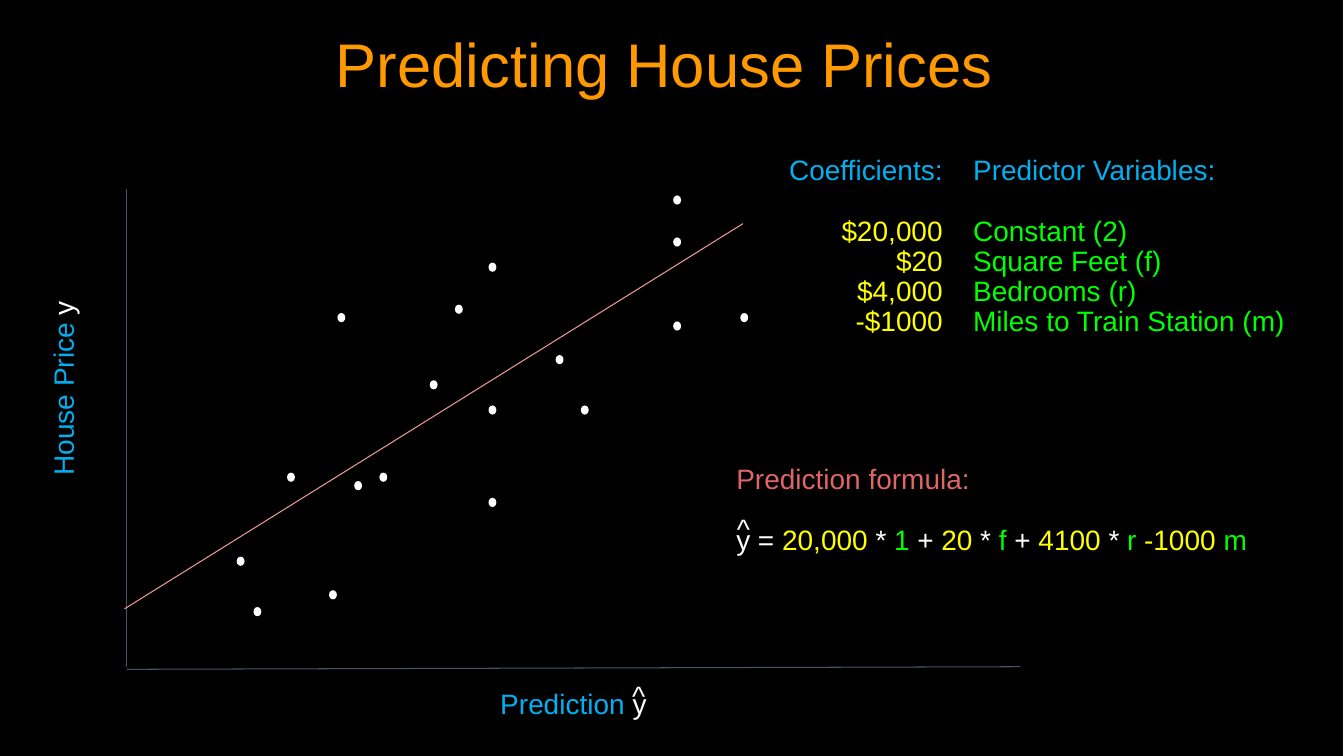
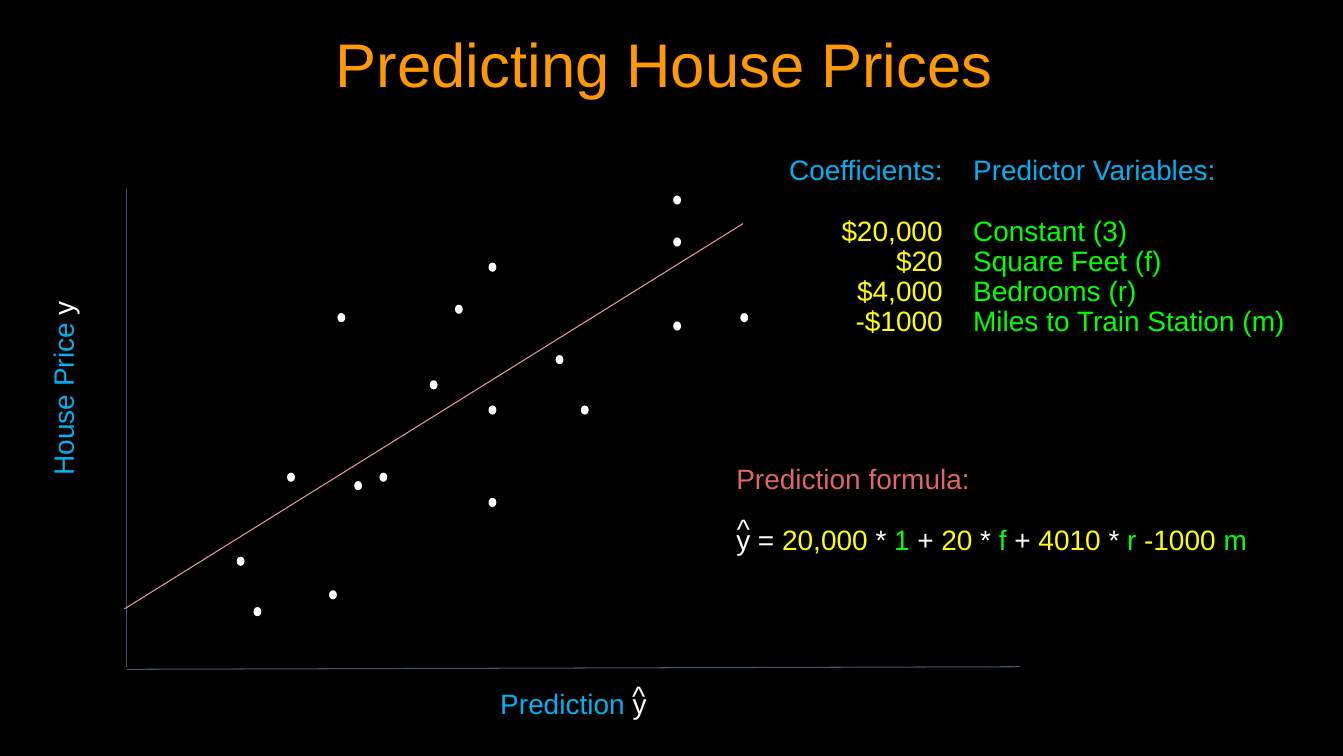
2: 2 -> 3
4100: 4100 -> 4010
